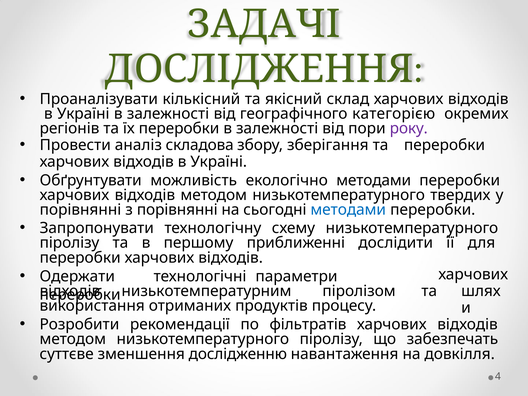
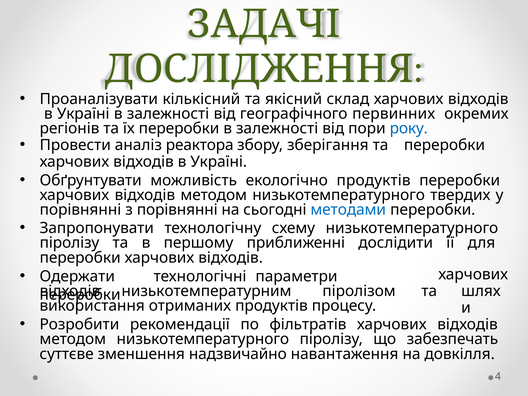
категорією: категорією -> первинних
року colour: purple -> blue
складова: складова -> реактора
екологічно методами: методами -> продуктів
дослідженню: дослідженню -> надзвичайно
